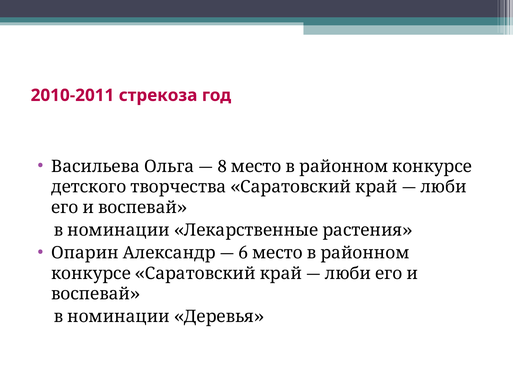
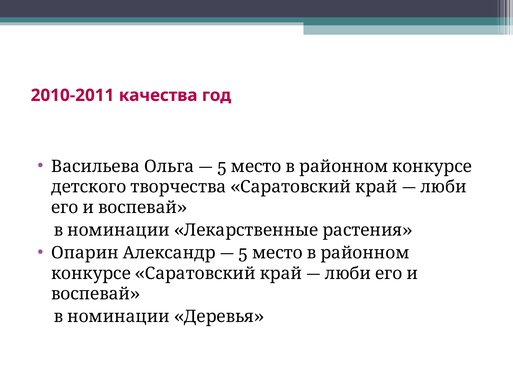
стрекоза: стрекоза -> качества
8 at (222, 166): 8 -> 5
6 at (243, 253): 6 -> 5
